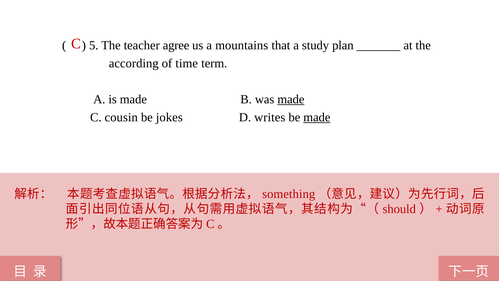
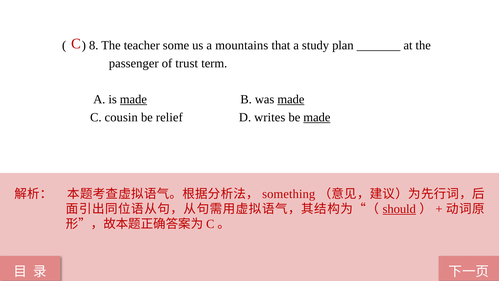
5: 5 -> 8
agree: agree -> some
according: according -> passenger
time: time -> trust
made at (133, 99) underline: none -> present
jokes: jokes -> relief
should underline: none -> present
